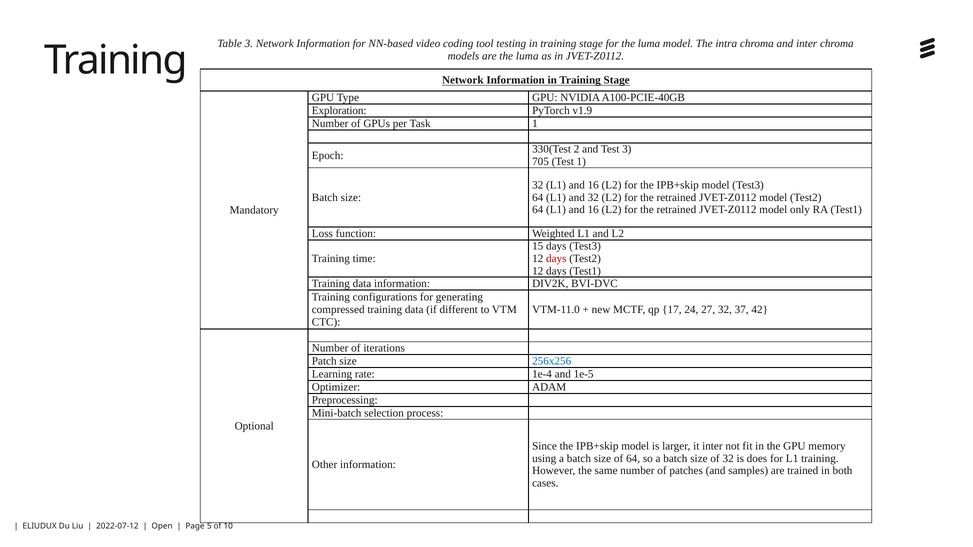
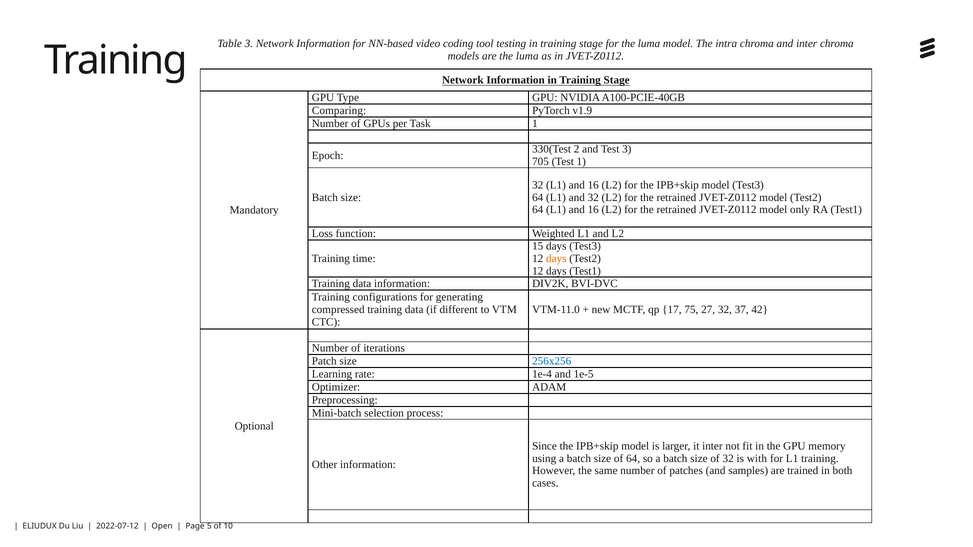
Exploration: Exploration -> Comparing
days at (556, 259) colour: red -> orange
24: 24 -> 75
does: does -> with
